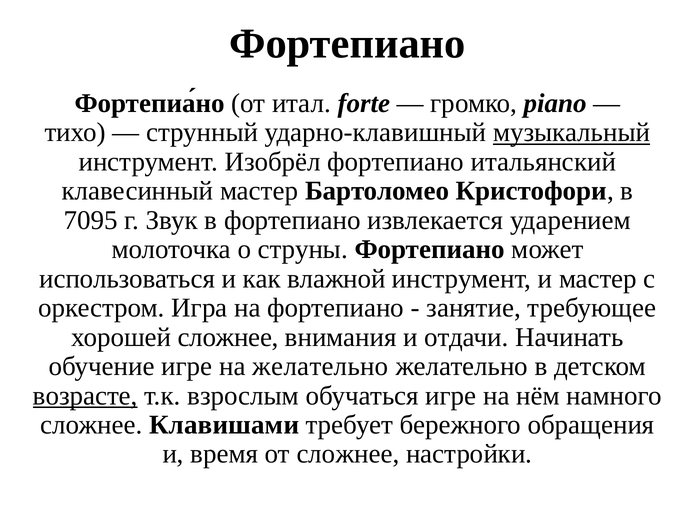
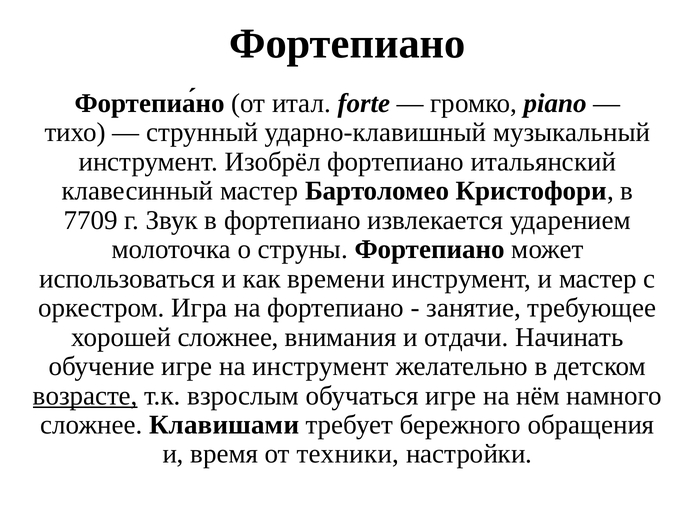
музыкальный underline: present -> none
7095: 7095 -> 7709
влажной: влажной -> времени
на желательно: желательно -> инструмент
от сложнее: сложнее -> техники
